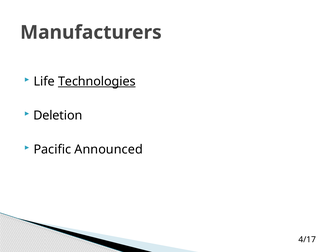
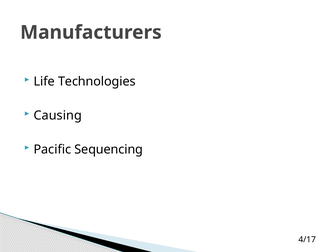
Technologies underline: present -> none
Deletion: Deletion -> Causing
Announced: Announced -> Sequencing
